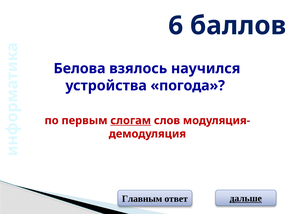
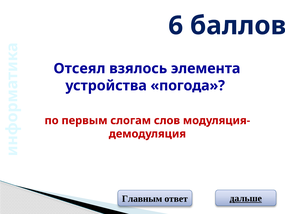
Белова: Белова -> Отсеял
научился: научился -> элемента
слогам underline: present -> none
